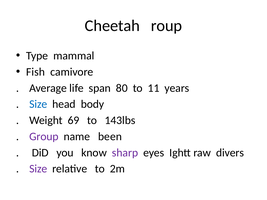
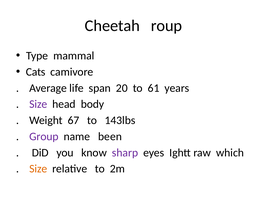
Fish: Fish -> Cats
80: 80 -> 20
11: 11 -> 61
Size at (38, 104) colour: blue -> purple
69: 69 -> 67
divers: divers -> which
Size at (38, 169) colour: purple -> orange
